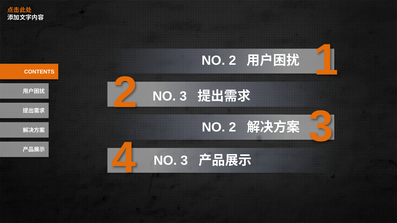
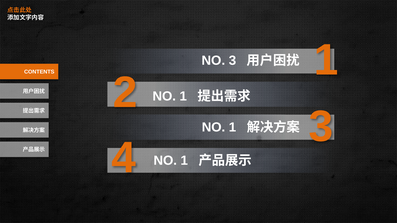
2 at (232, 61): 2 -> 3
3 at (183, 96): 3 -> 1
2 at (233, 127): 2 -> 1
3 at (184, 161): 3 -> 1
